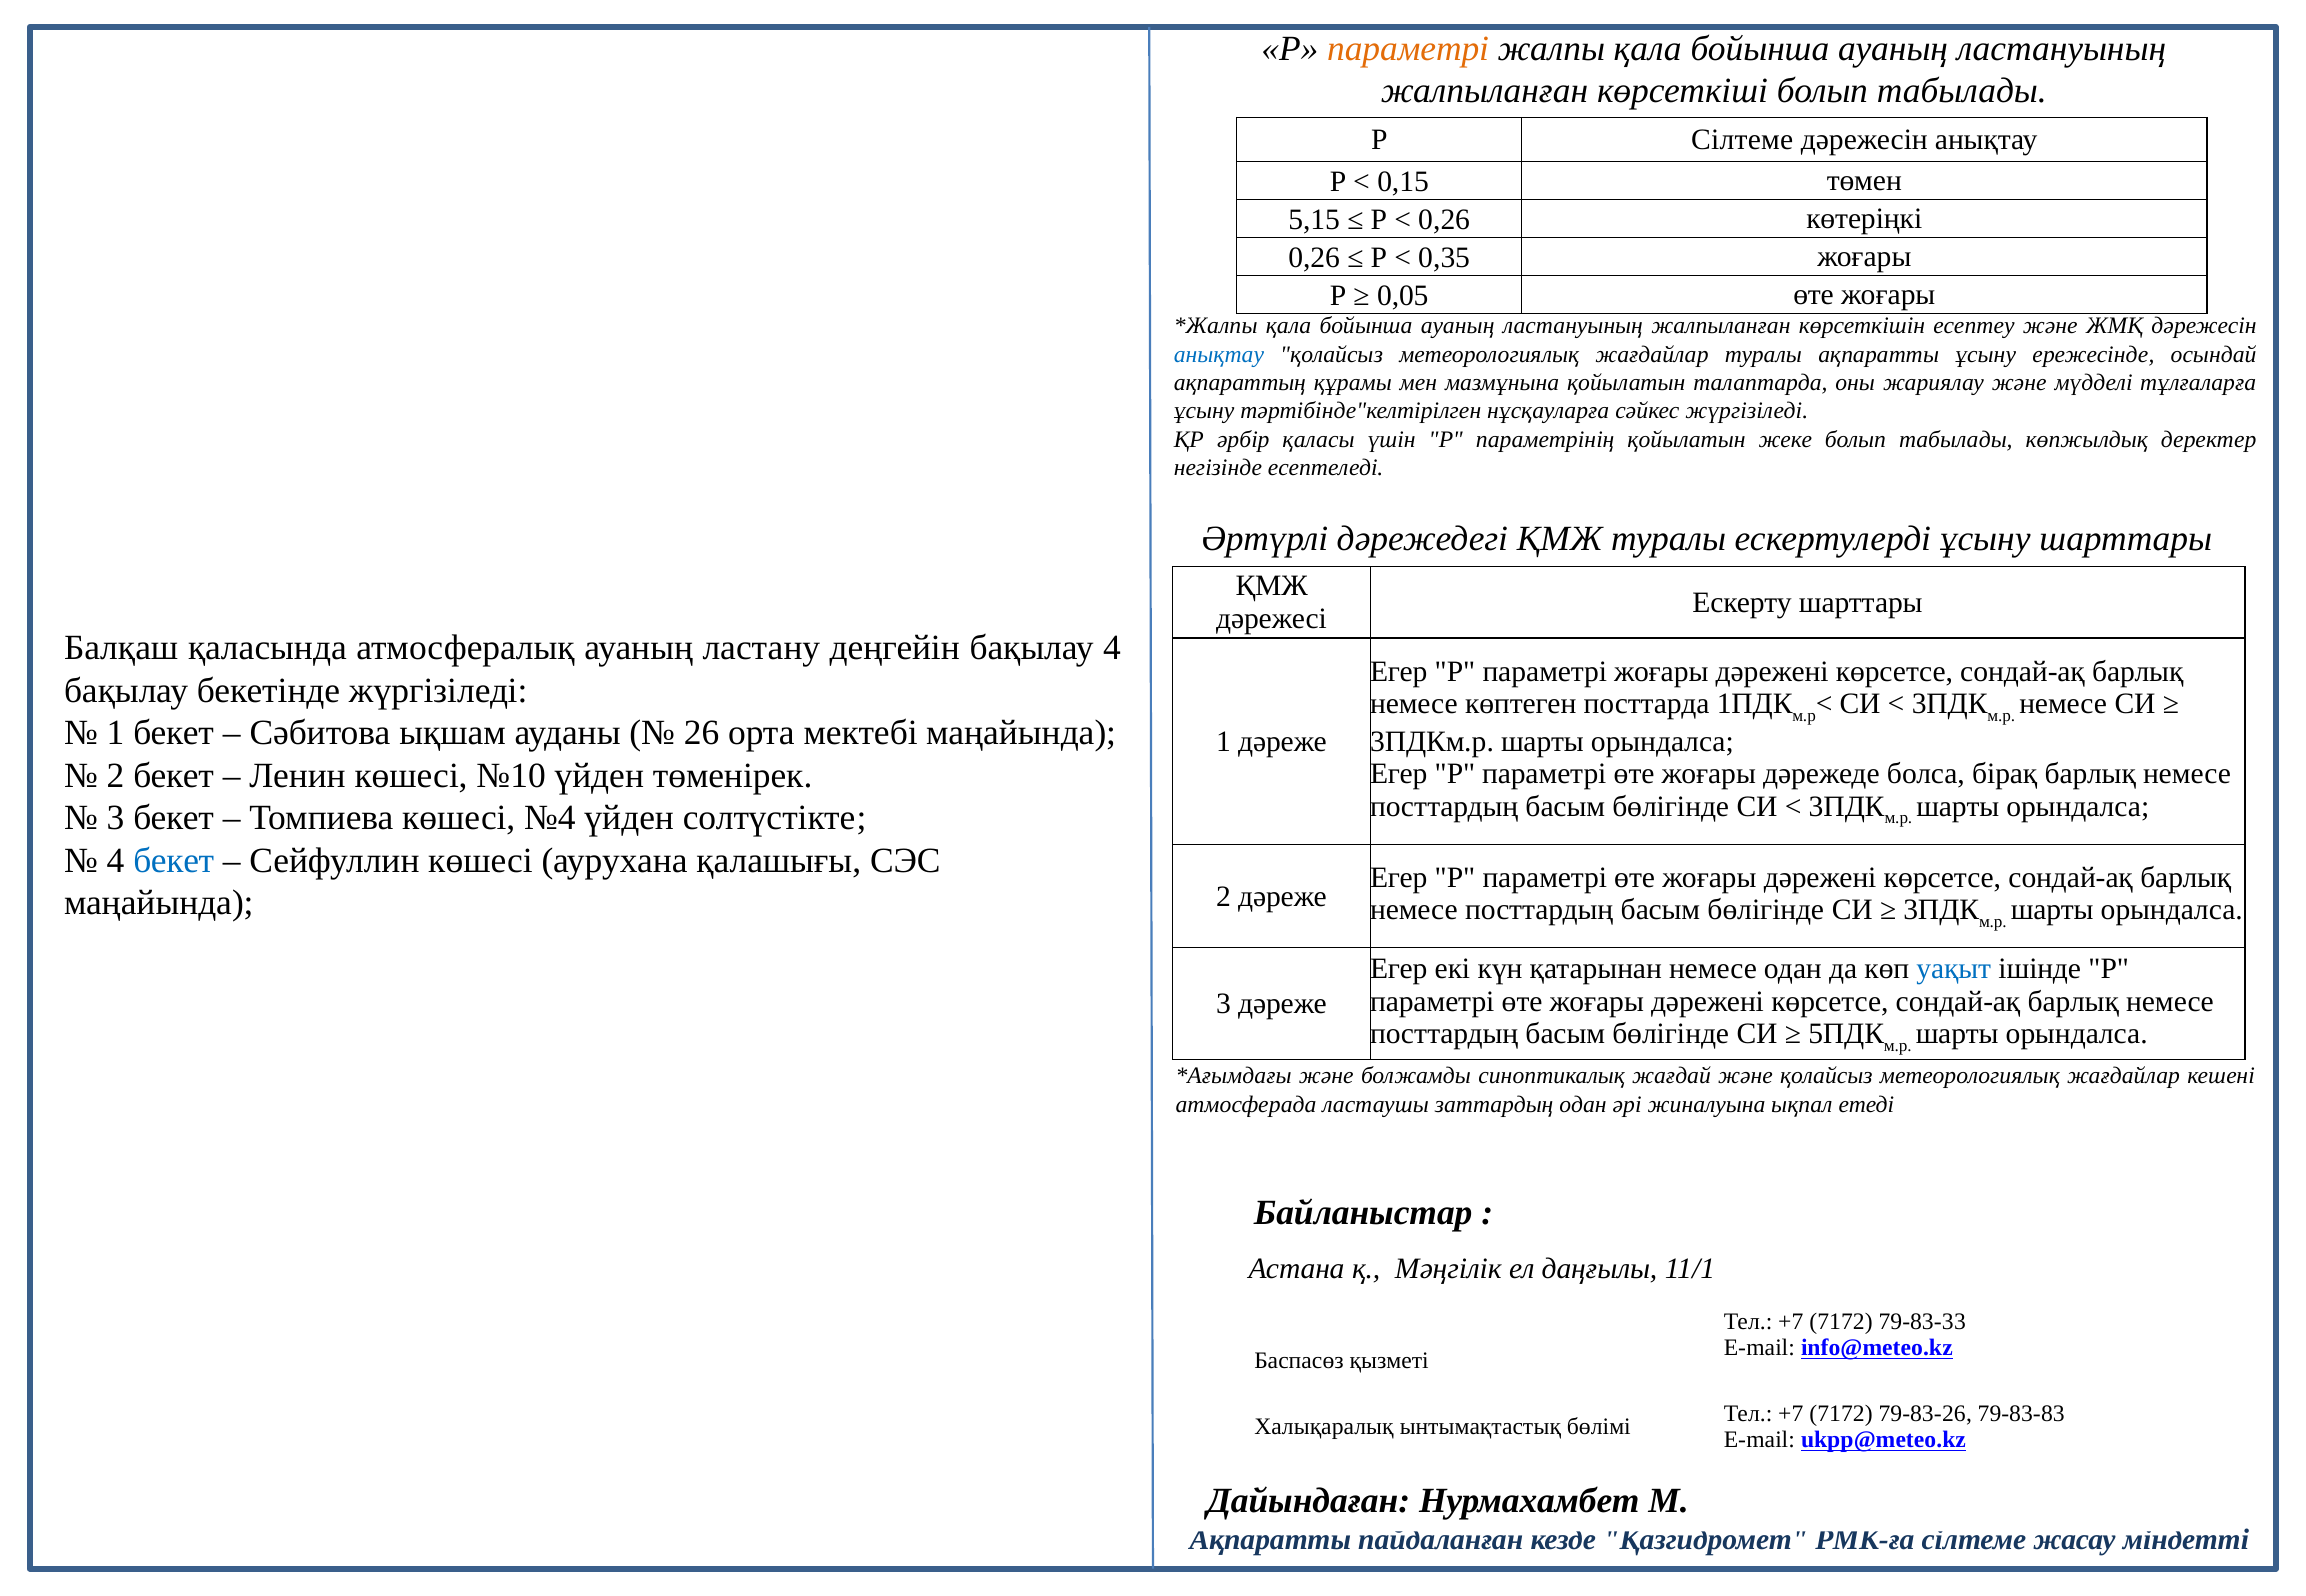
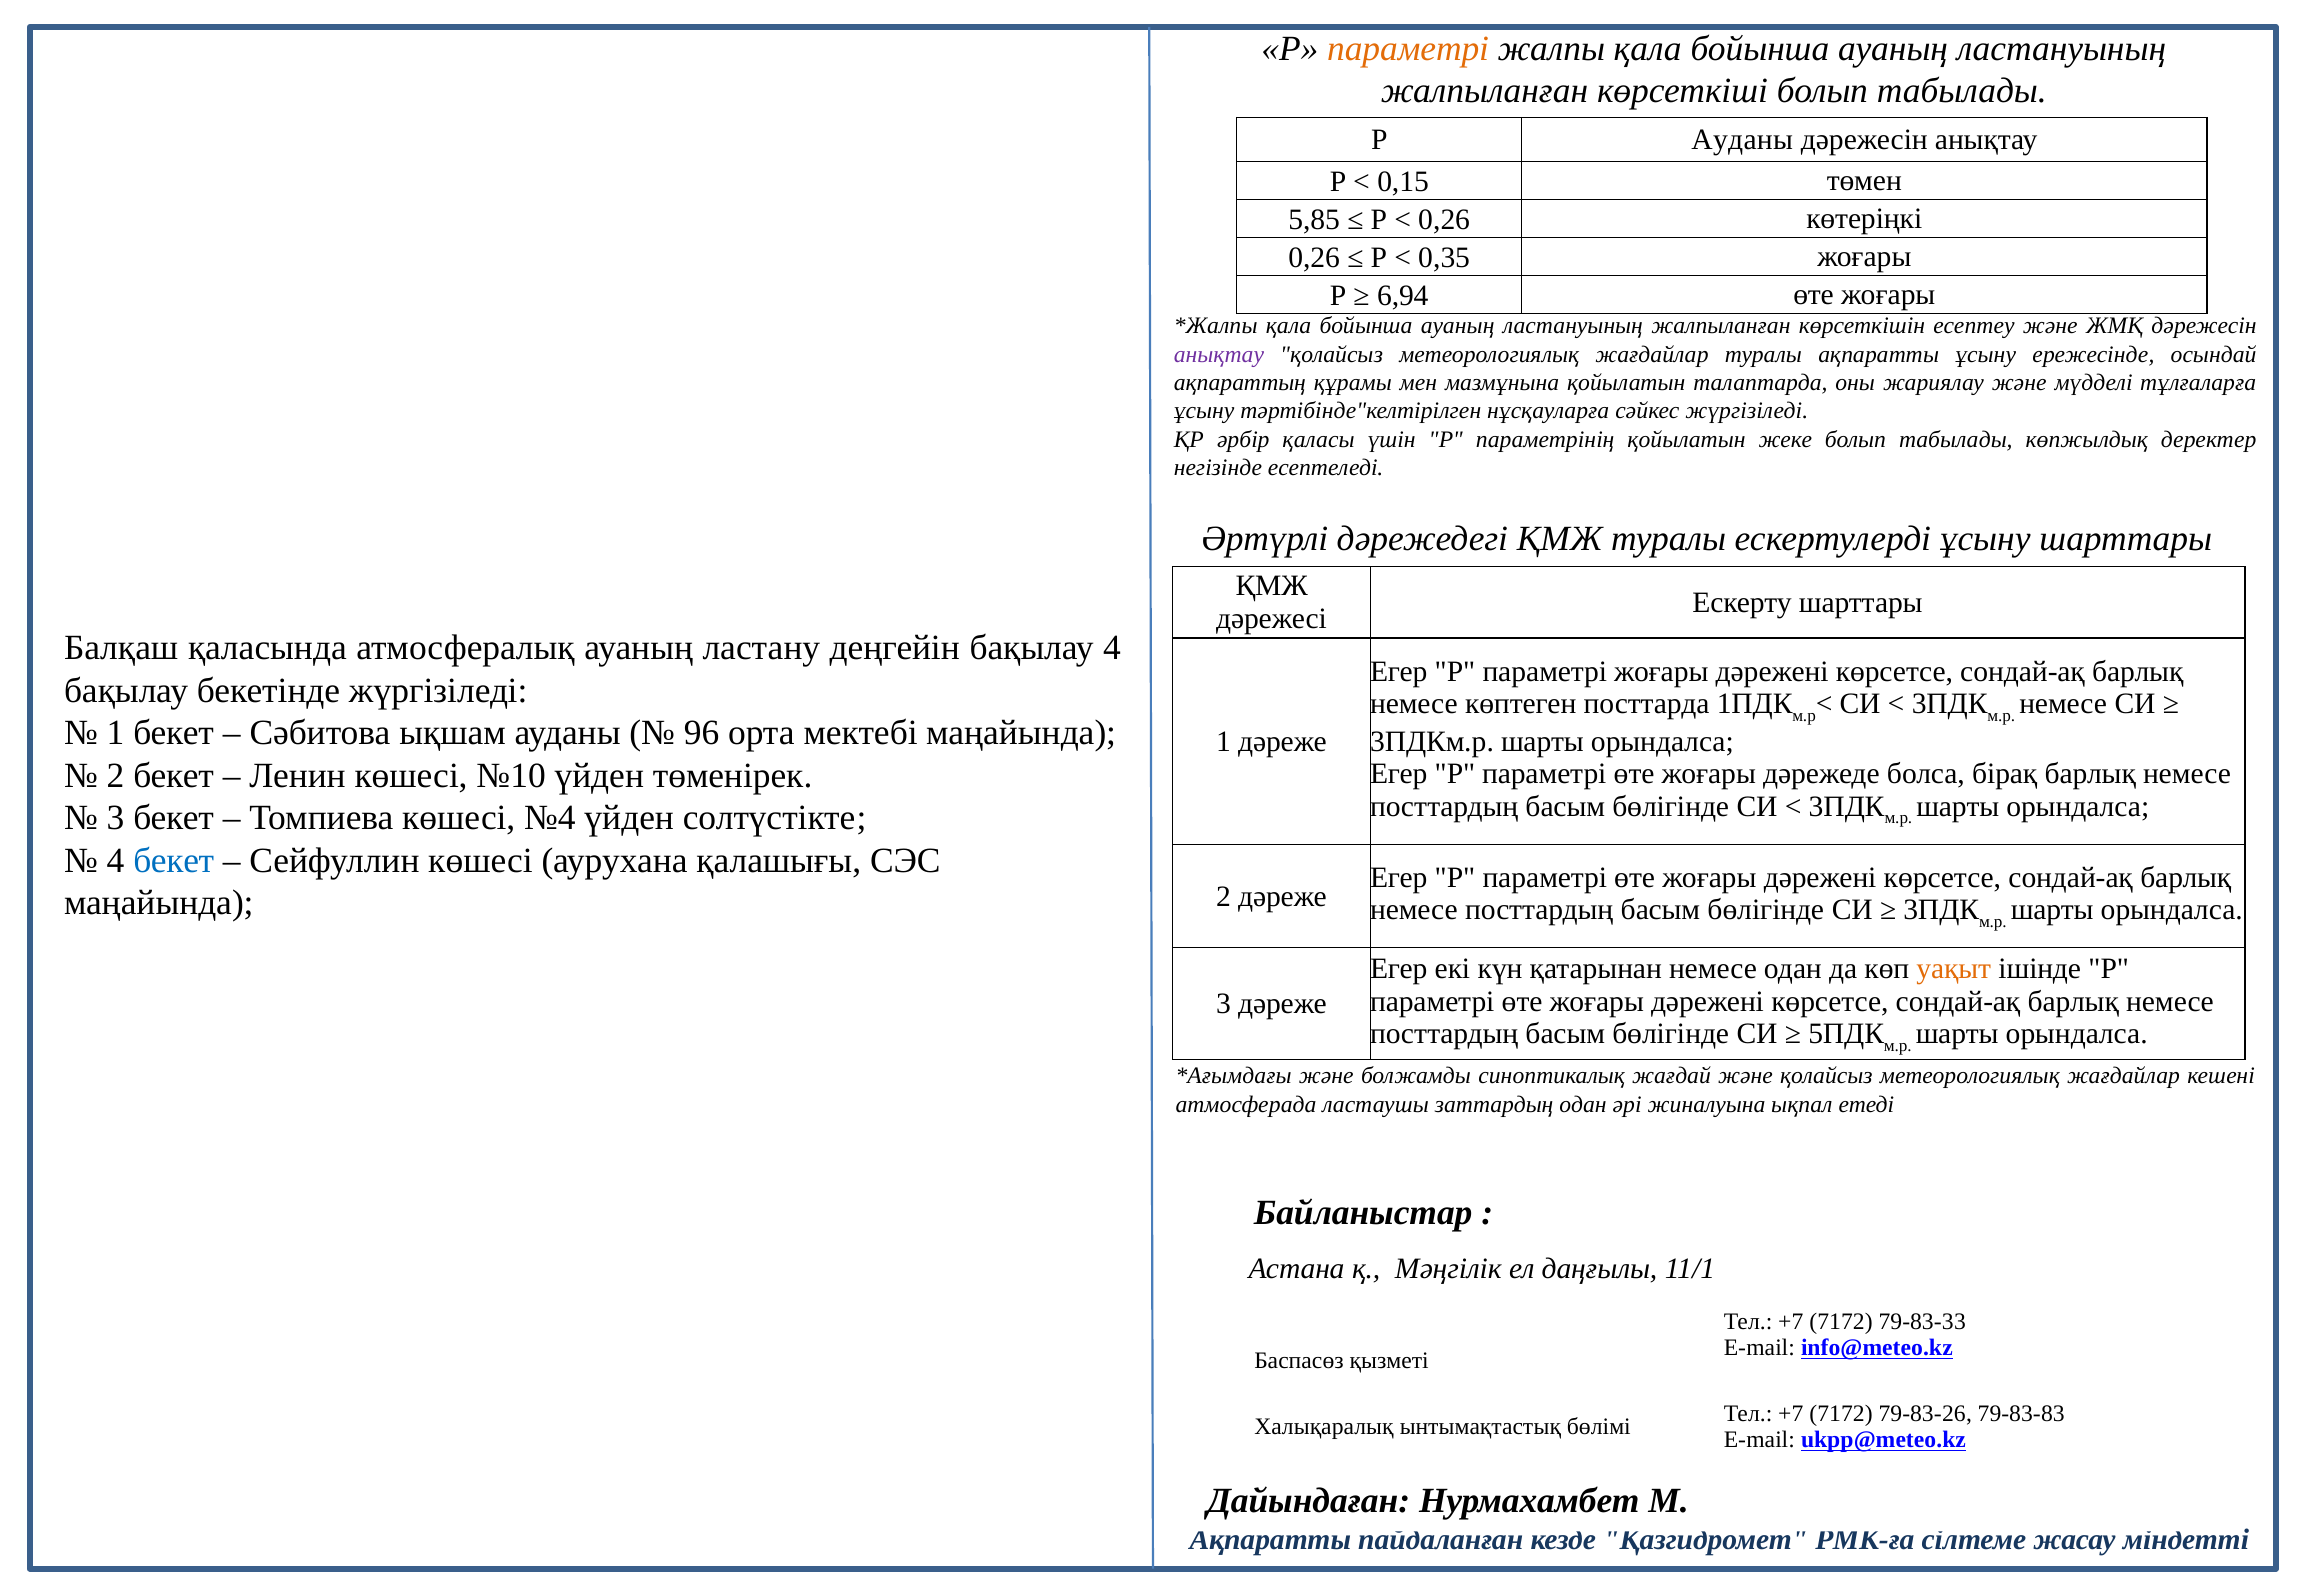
Р Сілтеме: Сілтеме -> Ауданы
5,15: 5,15 -> 5,85
0,05: 0,05 -> 6,94
анықтау at (1219, 354) colour: blue -> purple
26: 26 -> 96
уақыт colour: blue -> orange
